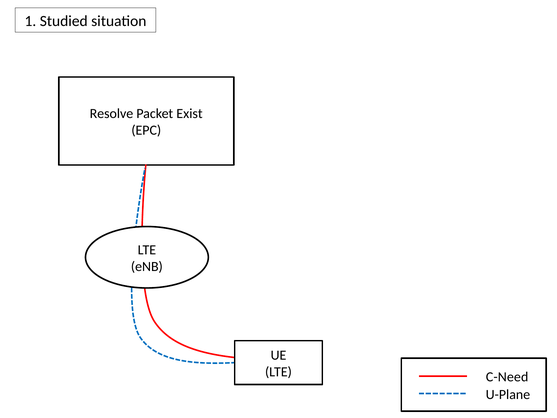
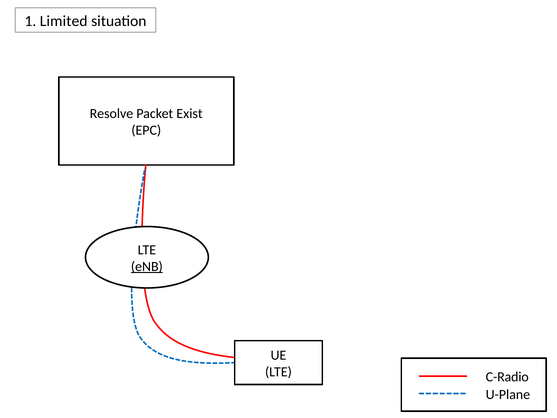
Studied: Studied -> Limited
eNB underline: none -> present
C-Need: C-Need -> C-Radio
